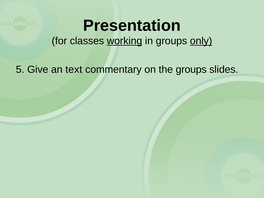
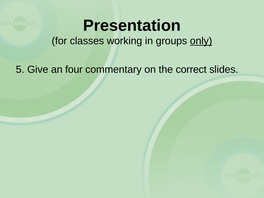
working underline: present -> none
text: text -> four
the groups: groups -> correct
